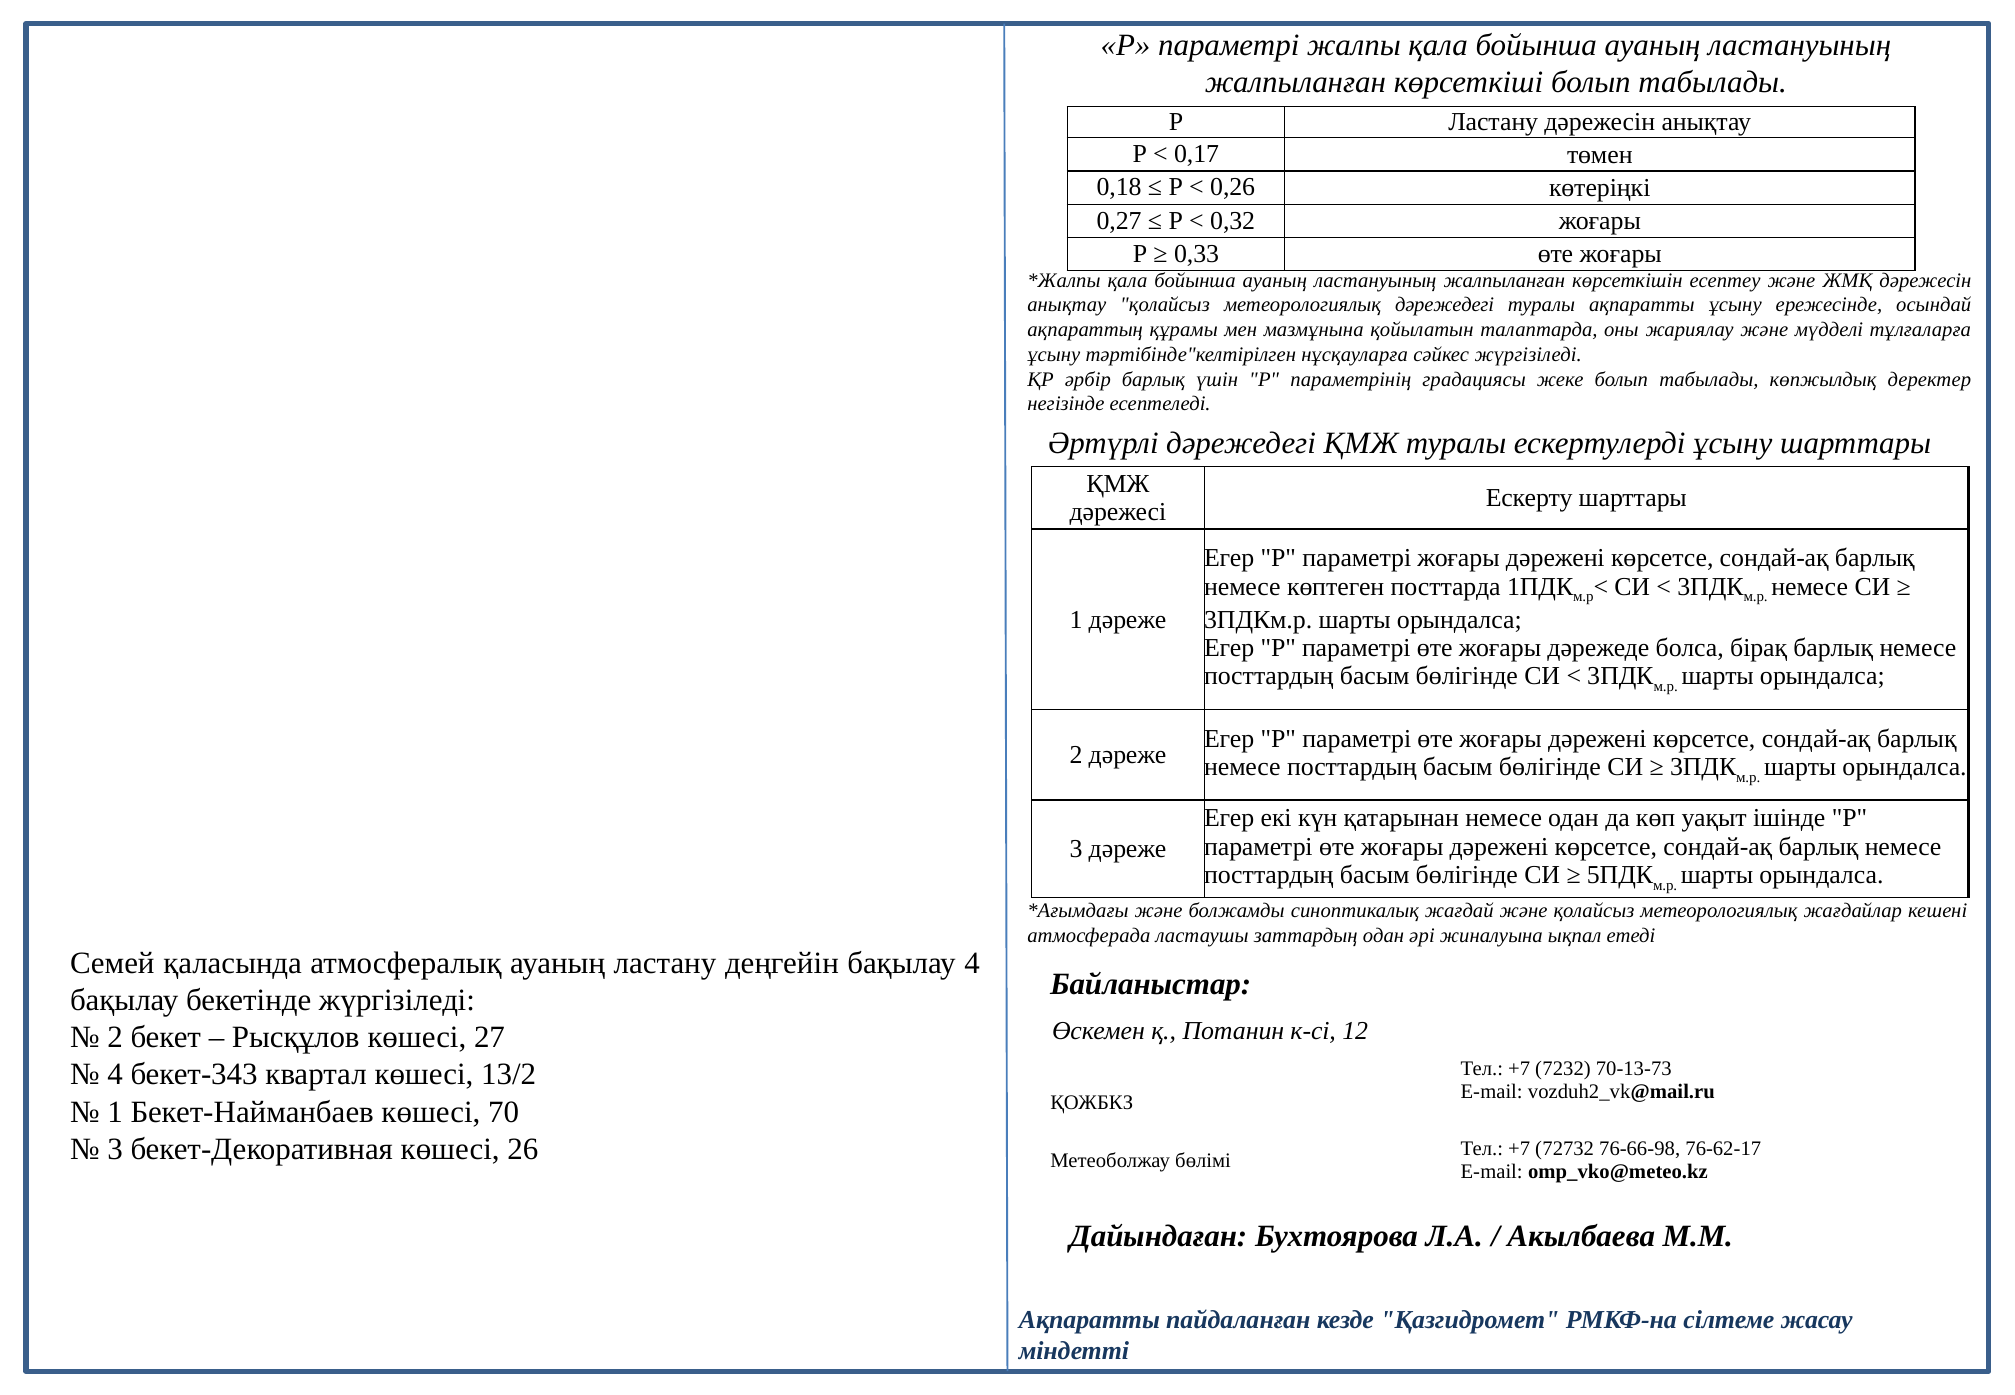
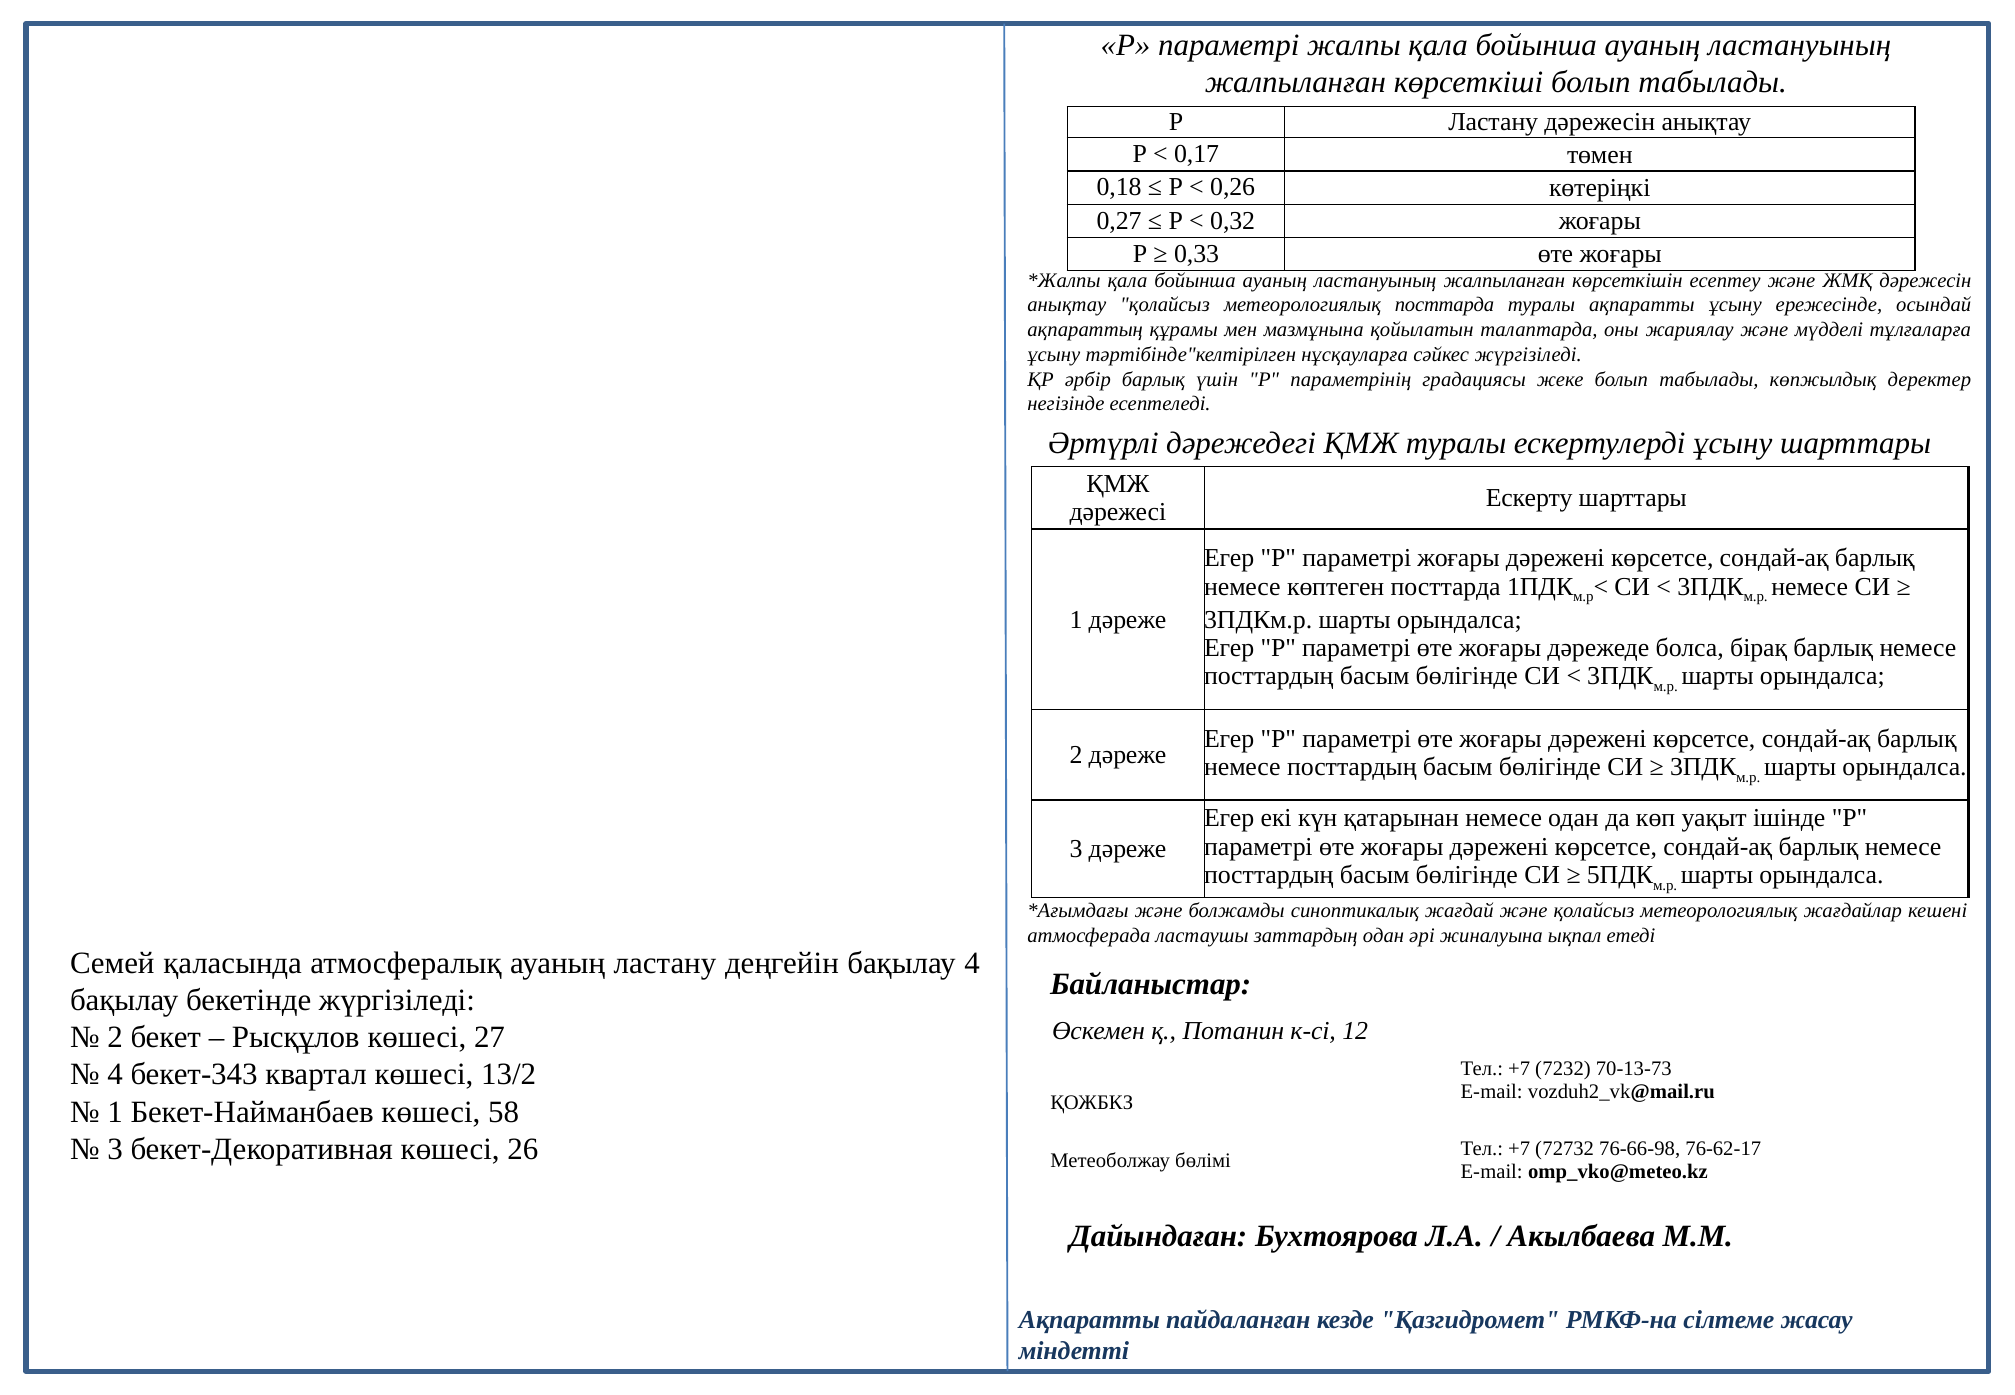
метеорологиялық дәрежедегі: дәрежедегі -> посттарда
70: 70 -> 58
